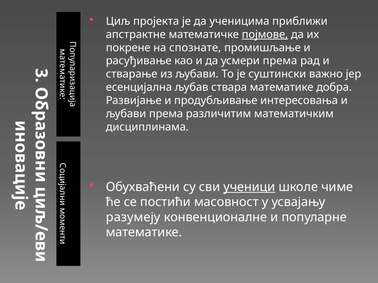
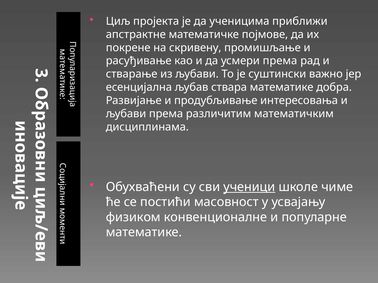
појмове underline: present -> none
спознате: спознате -> скривену
разумеју: разумеју -> физиком
